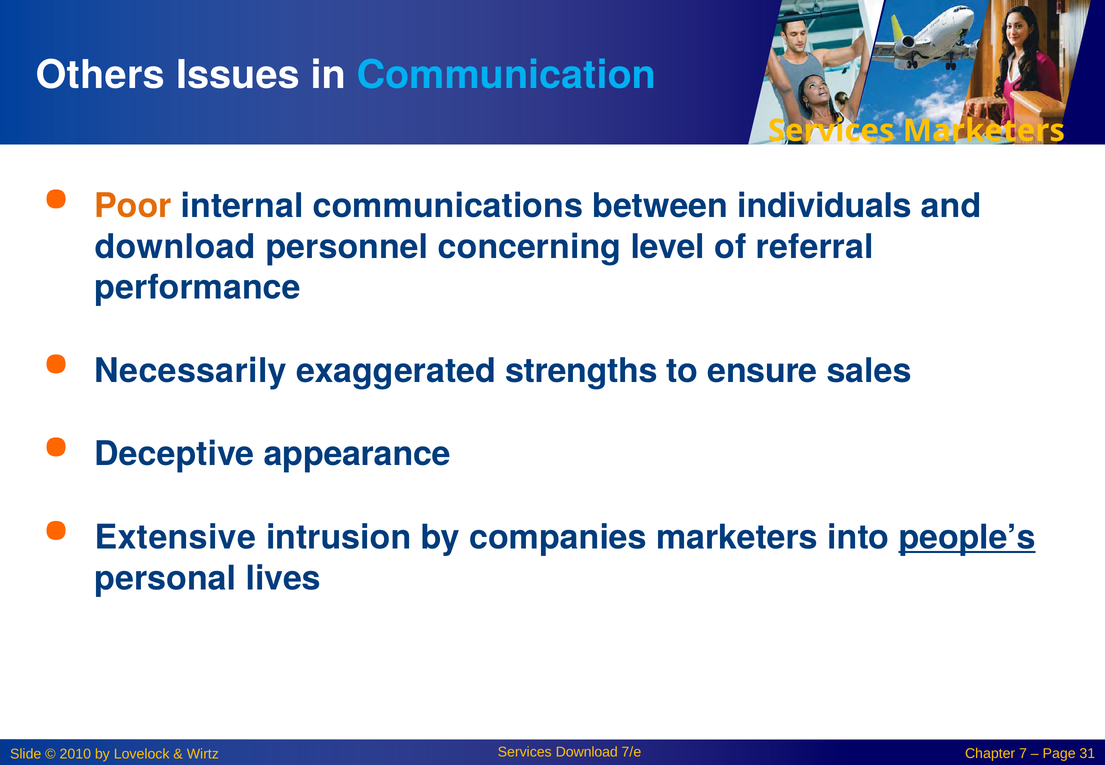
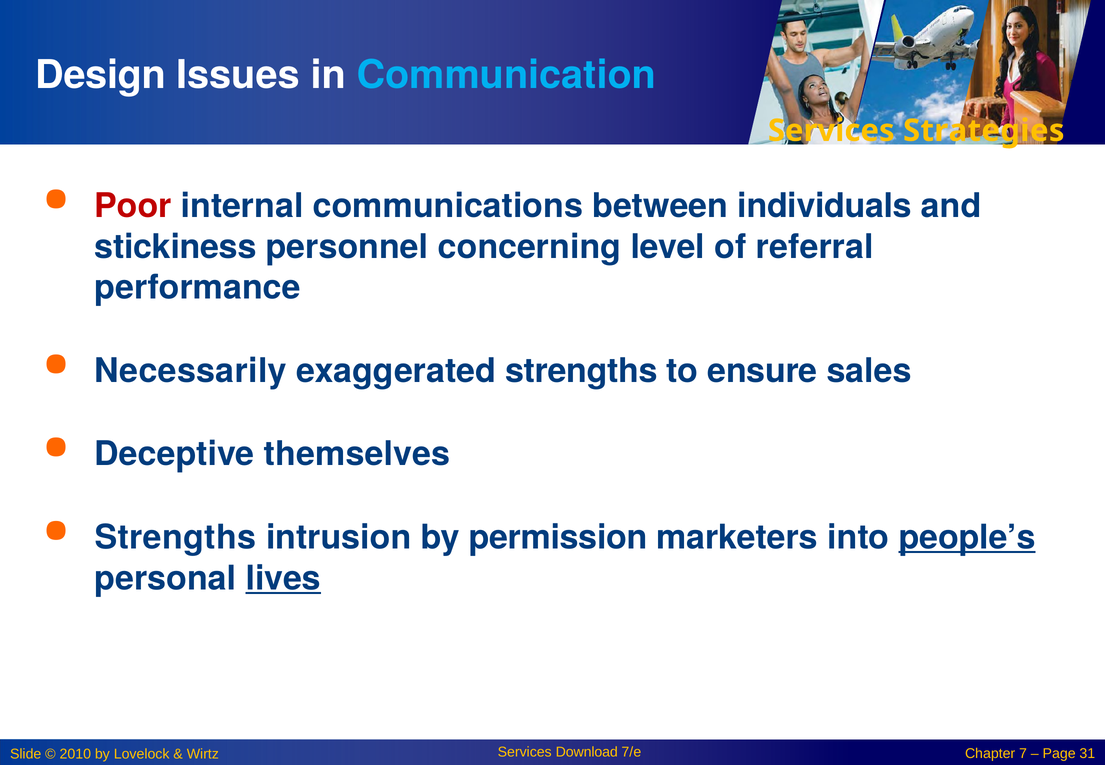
Others: Others -> Design
Marketers at (984, 131): Marketers -> Strategies
Poor colour: orange -> red
download at (175, 247): download -> stickiness
appearance: appearance -> themselves
Extensive at (175, 538): Extensive -> Strengths
companies: companies -> permission
lives underline: none -> present
